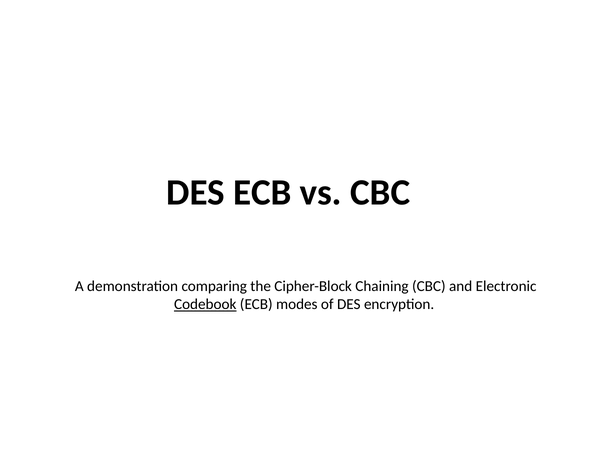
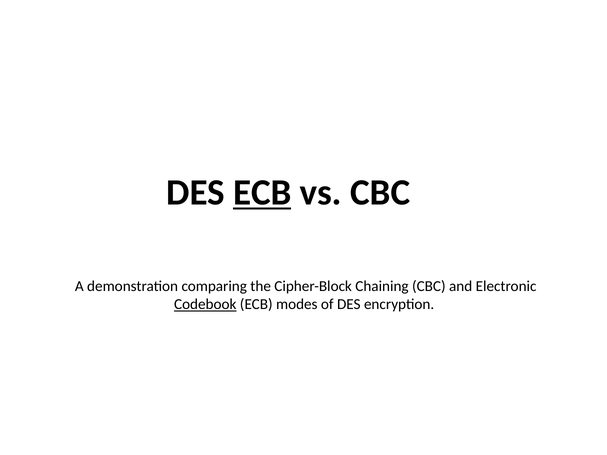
ECB at (262, 193) underline: none -> present
